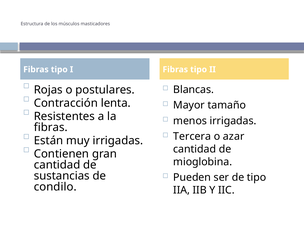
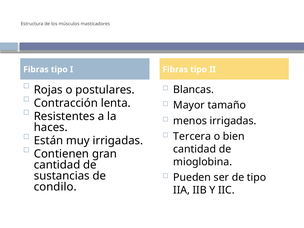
fibras at (51, 127): fibras -> haces
azar: azar -> bien
